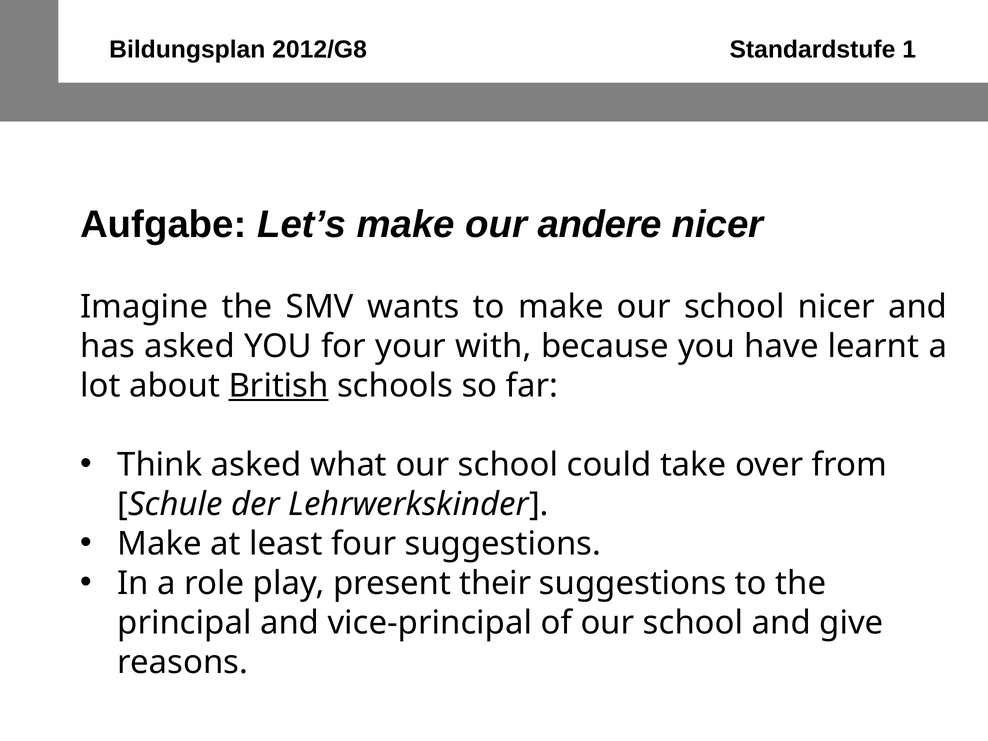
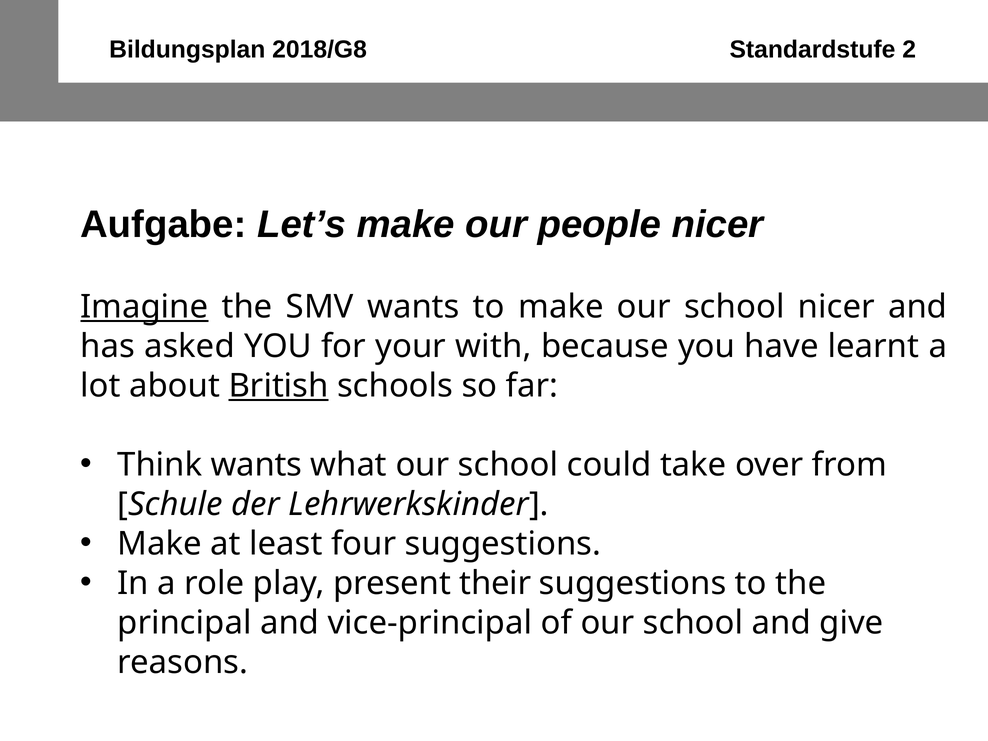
2012/G8: 2012/G8 -> 2018/G8
1: 1 -> 2
andere: andere -> people
Imagine underline: none -> present
Think asked: asked -> wants
